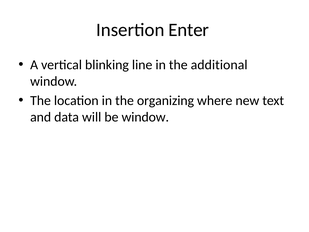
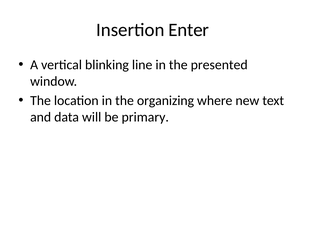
additional: additional -> presented
be window: window -> primary
